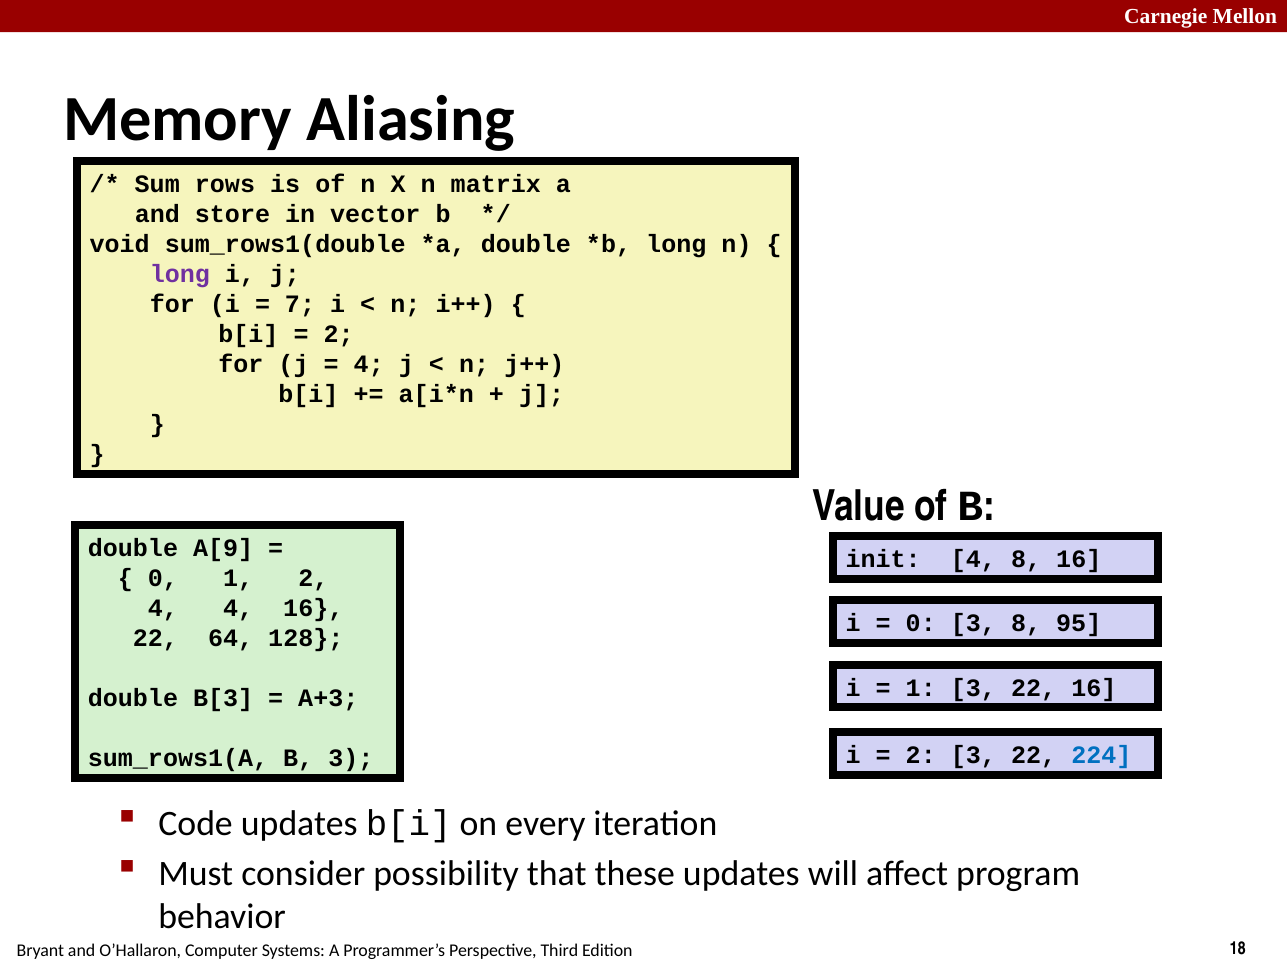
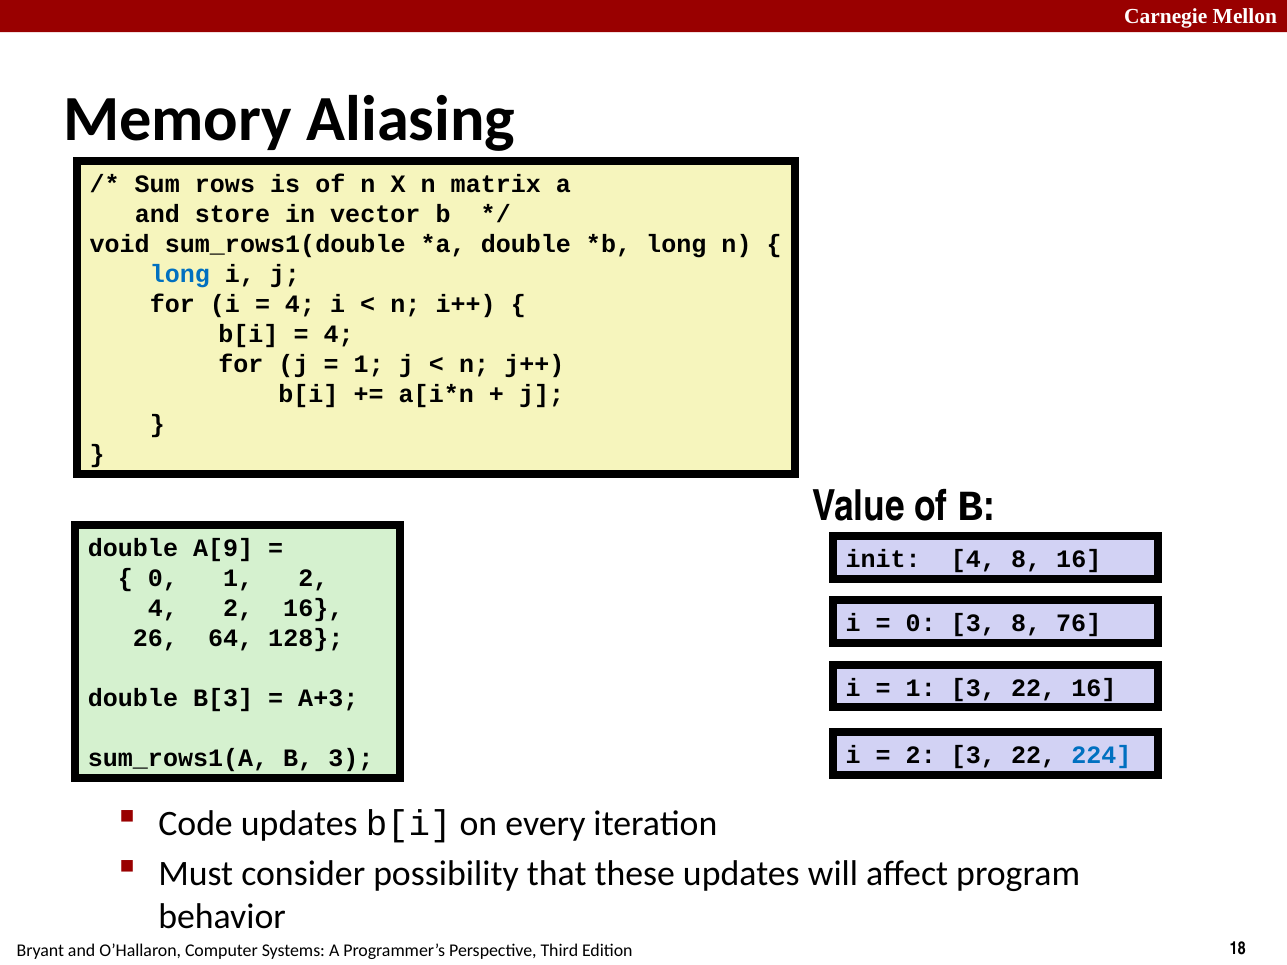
long at (180, 274) colour: purple -> blue
7 at (300, 304): 7 -> 4
2 at (339, 334): 2 -> 4
4 at (369, 364): 4 -> 1
4 4: 4 -> 2
95: 95 -> 76
22 at (155, 639): 22 -> 26
